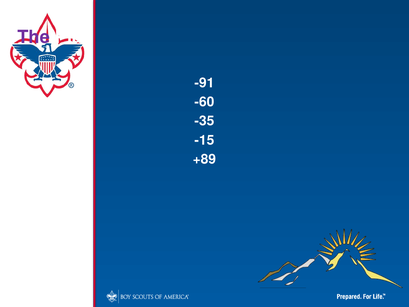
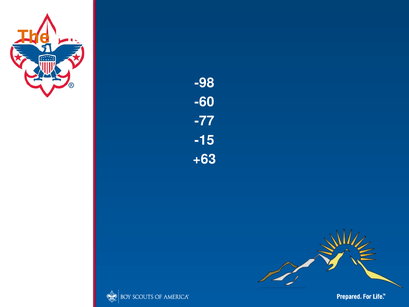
The colour: purple -> orange
-91: -91 -> -98
-35: -35 -> -77
+89: +89 -> +63
